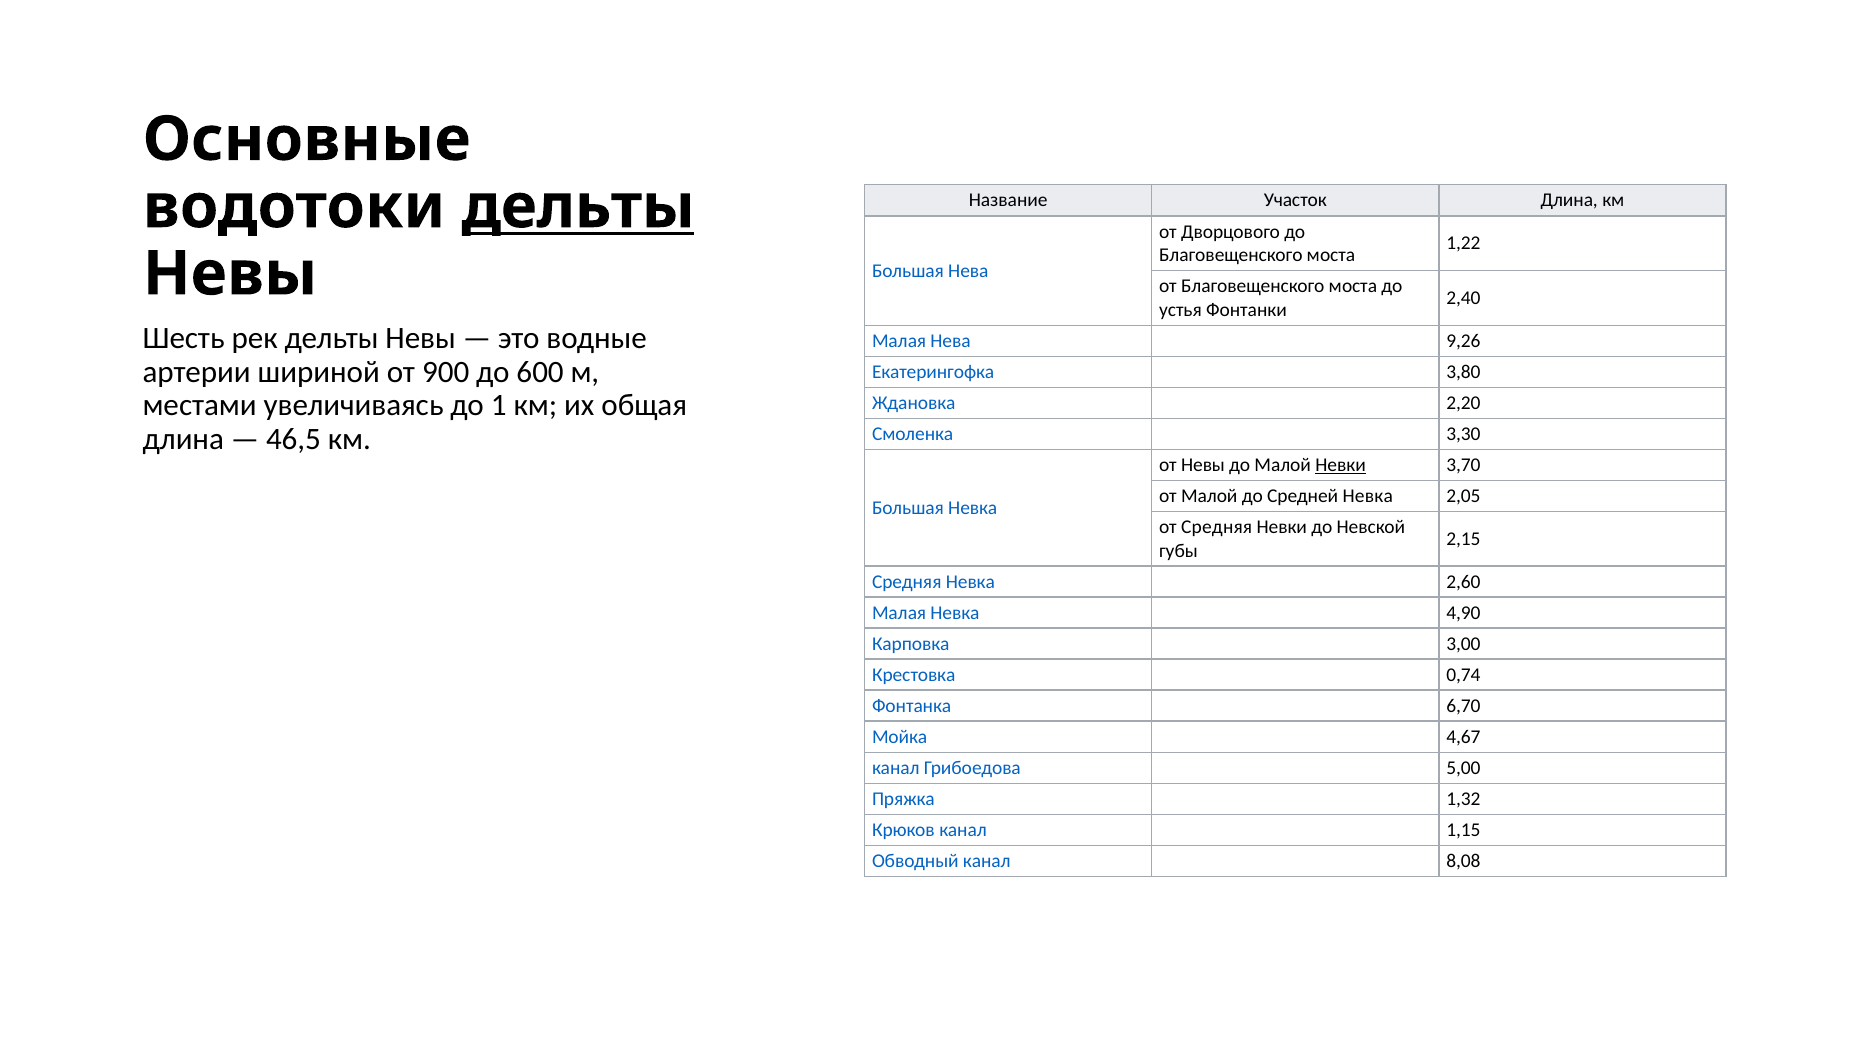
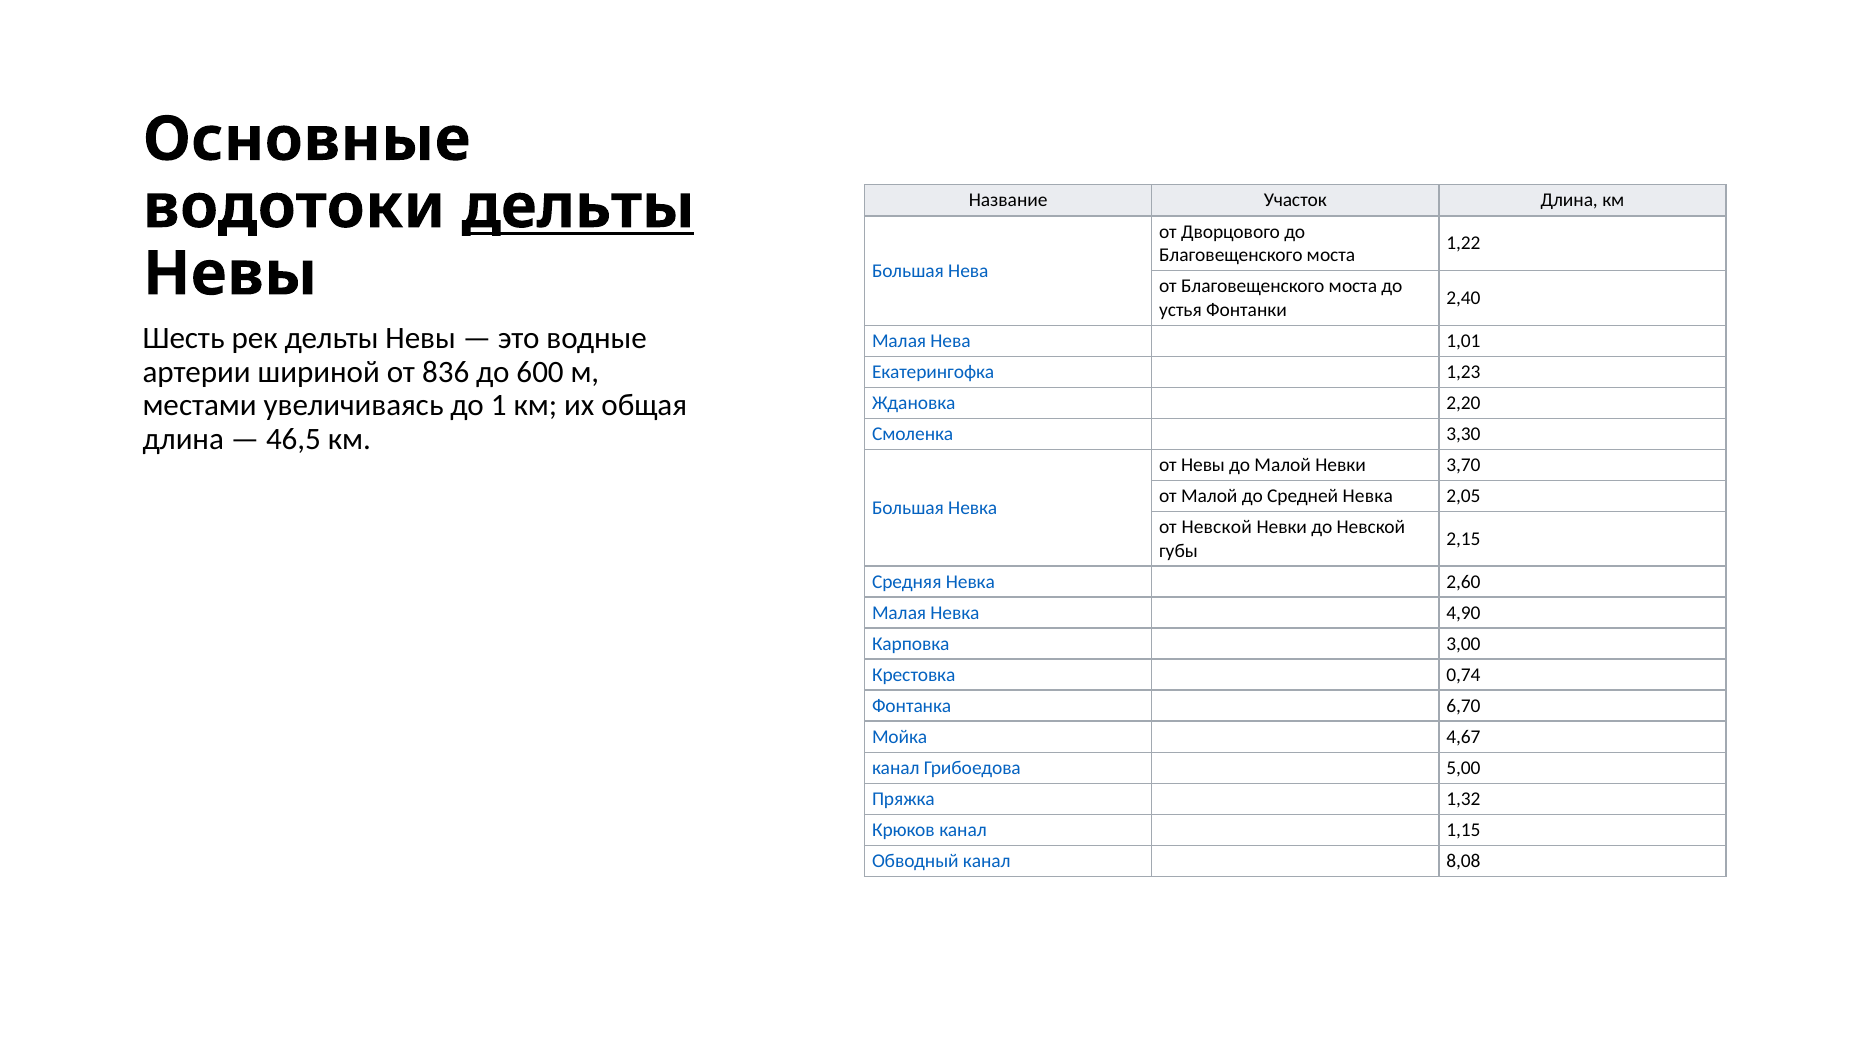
9,26: 9,26 -> 1,01
900: 900 -> 836
3,80: 3,80 -> 1,23
Невки at (1341, 465) underline: present -> none
от Средняя: Средняя -> Невской
